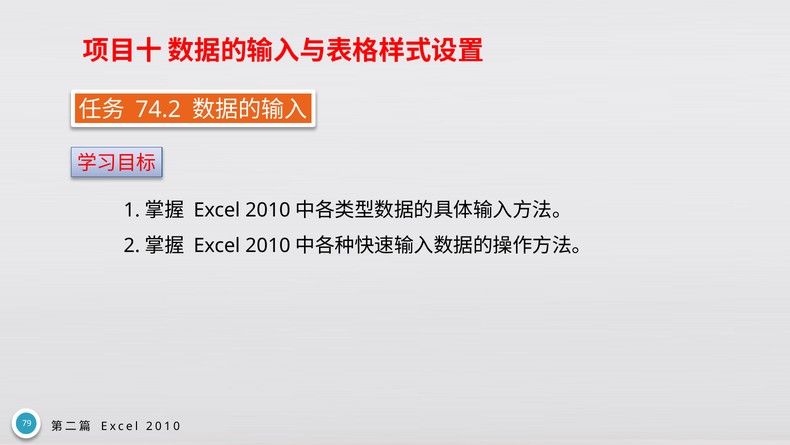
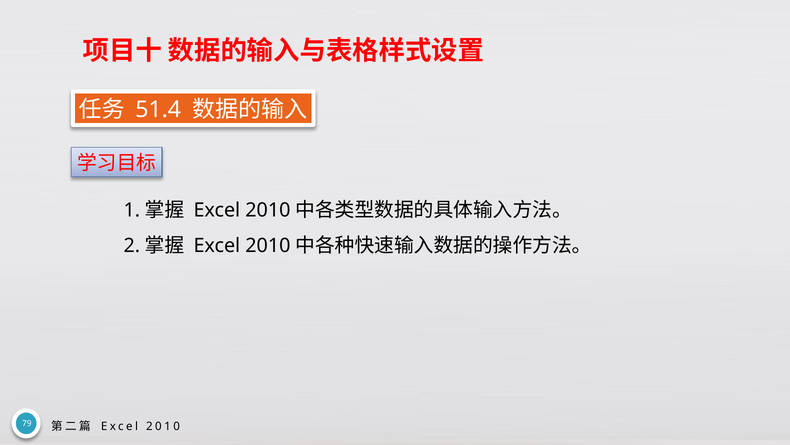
74.2: 74.2 -> 51.4
